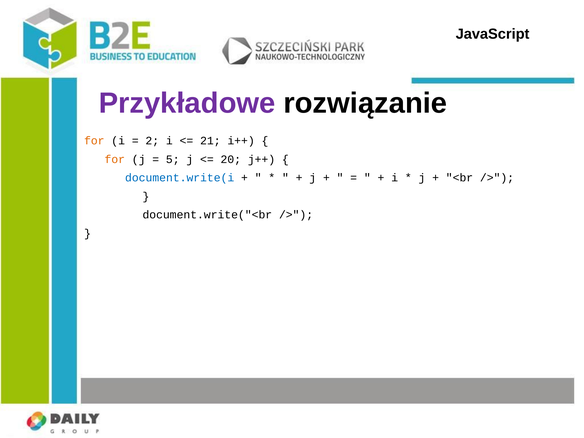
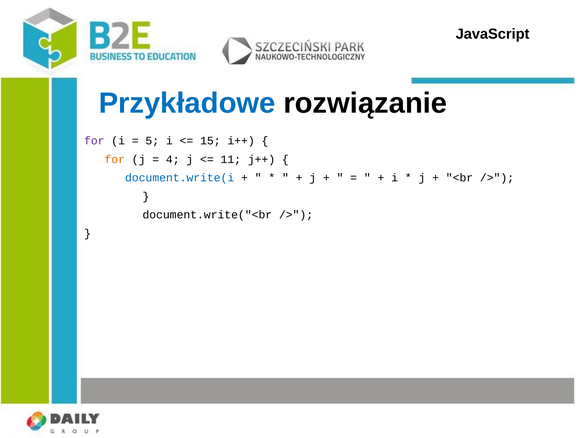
Przykładowe colour: purple -> blue
for at (94, 141) colour: orange -> purple
2: 2 -> 5
21: 21 -> 15
5: 5 -> 4
20: 20 -> 11
